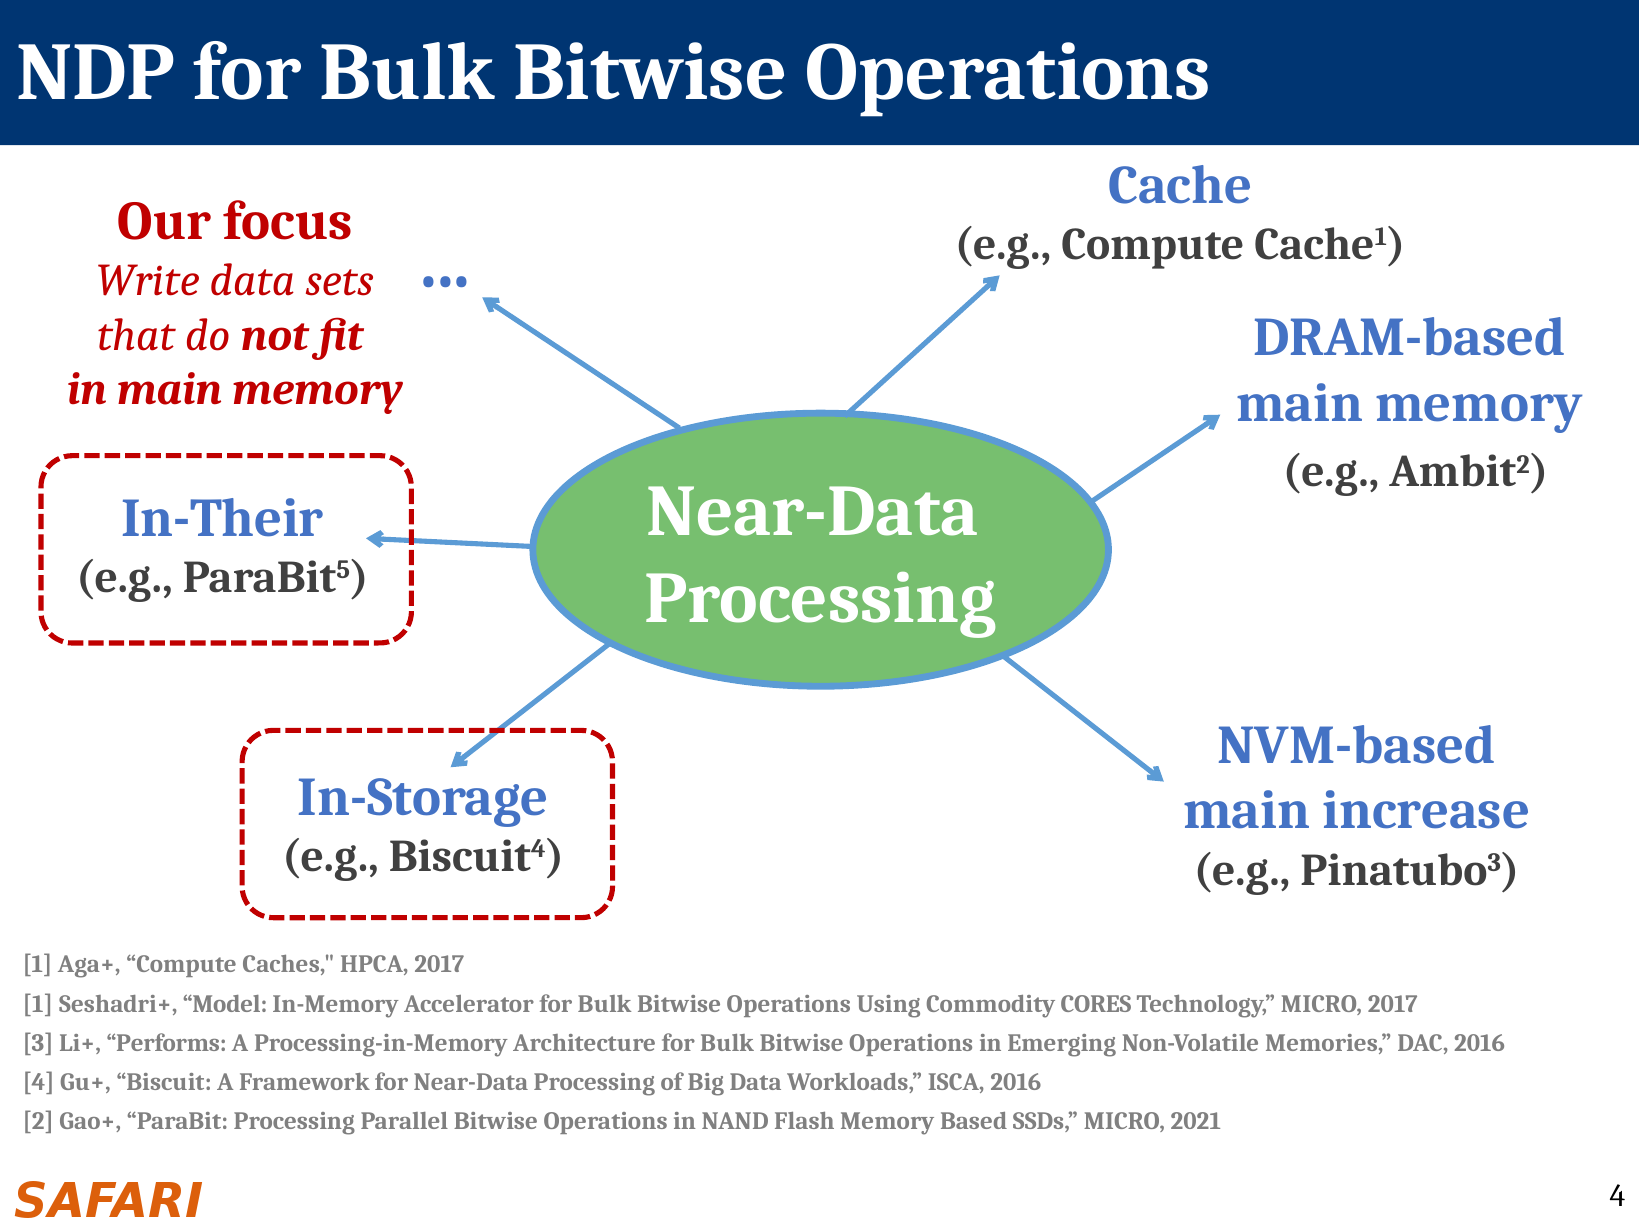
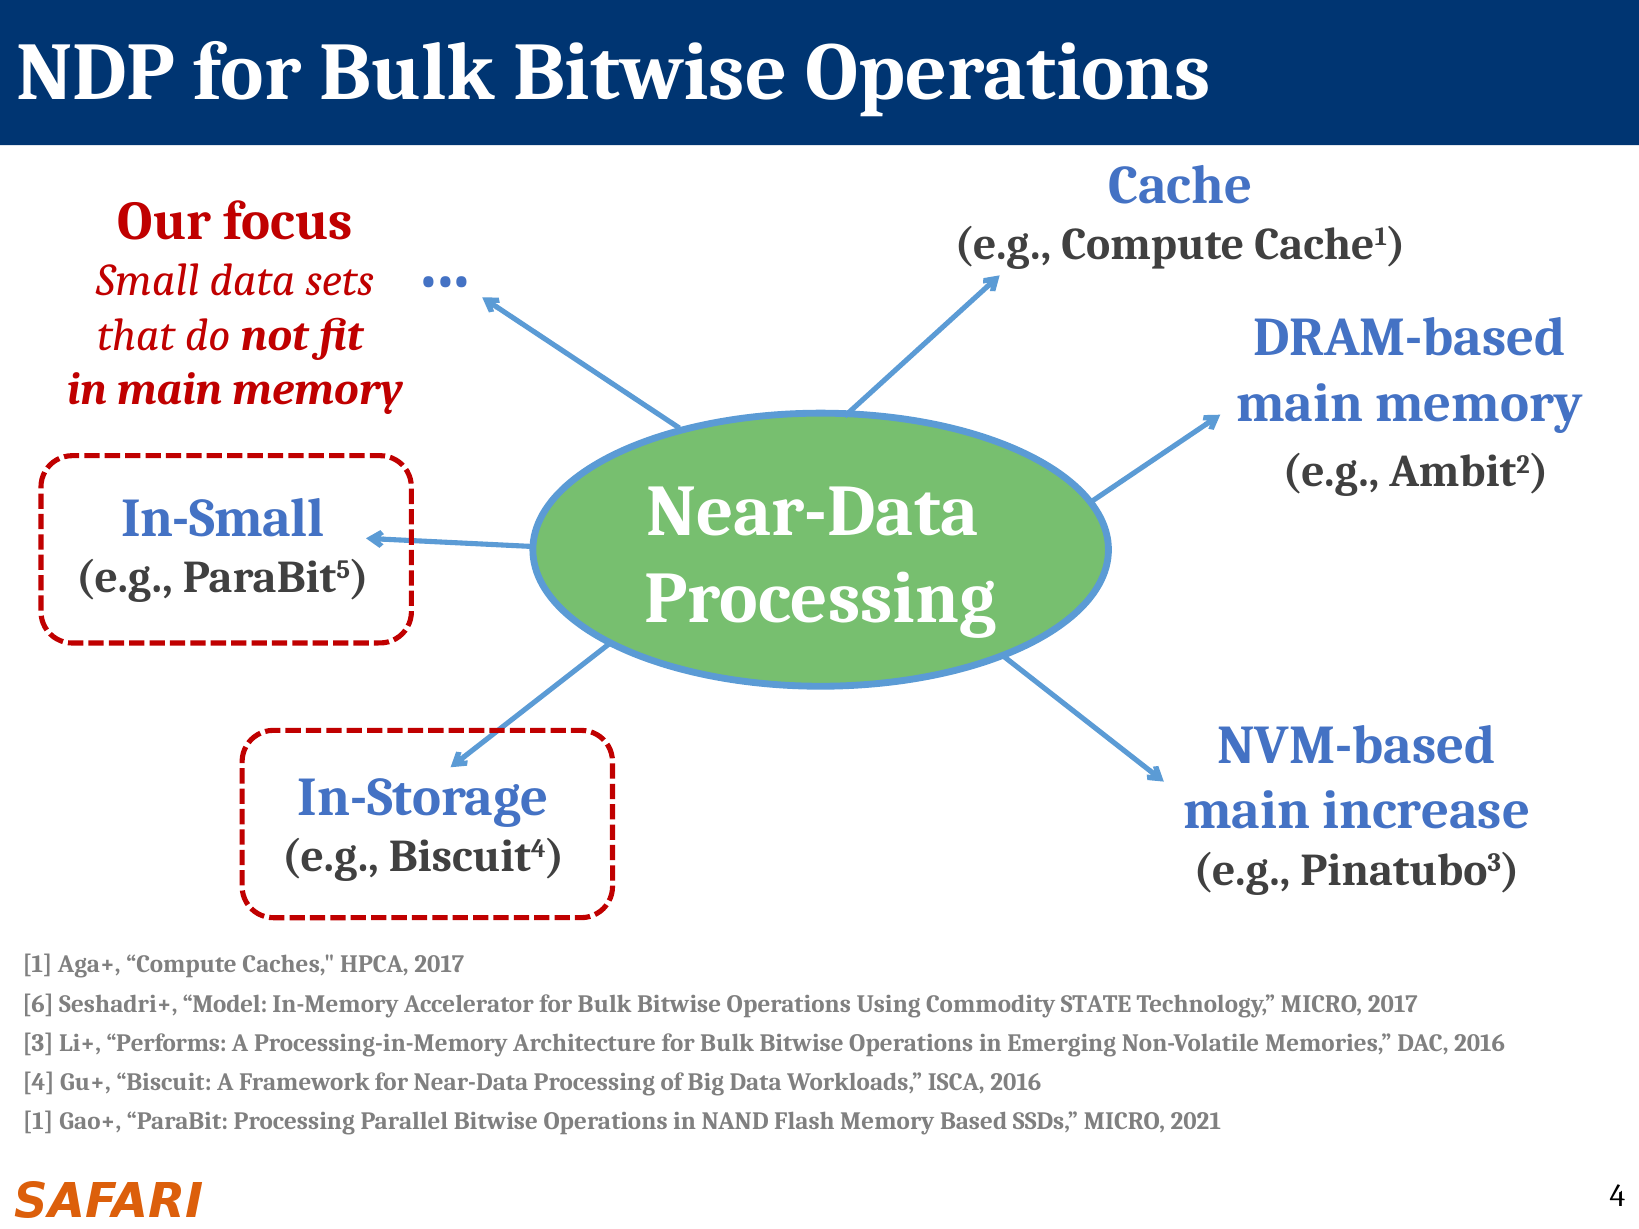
Write: Write -> Small
In-Their: In-Their -> In-Small
1 at (38, 1004): 1 -> 6
CORES: CORES -> STATE
2 at (38, 1121): 2 -> 1
